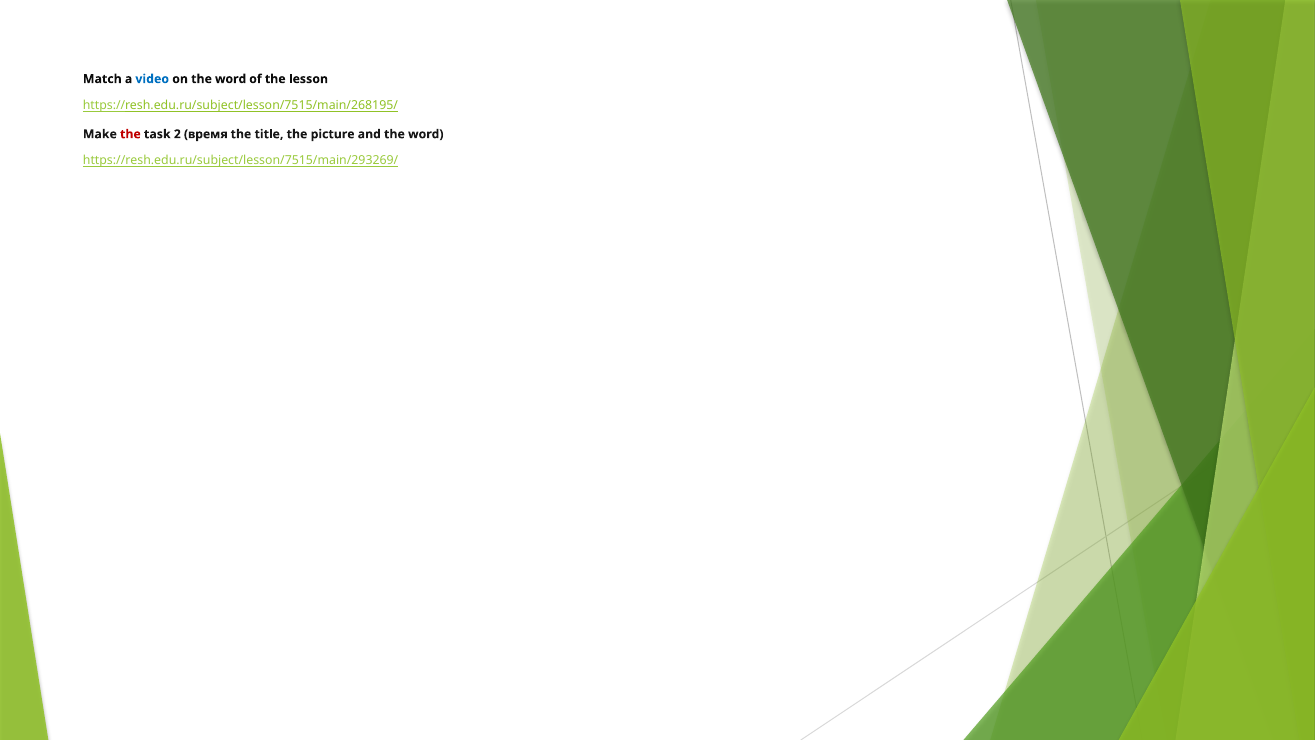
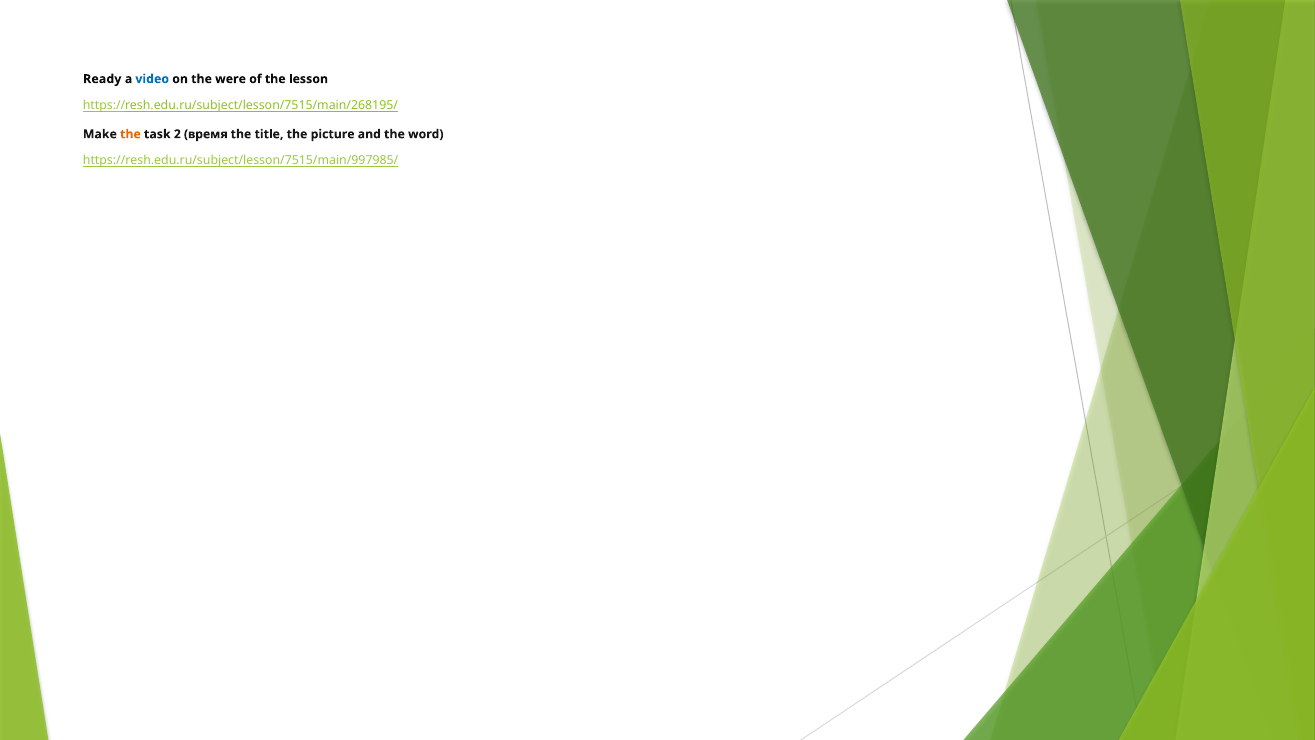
Match: Match -> Ready
on the word: word -> were
the at (130, 134) colour: red -> orange
https://resh.edu.ru/subject/lesson/7515/main/293269/: https://resh.edu.ru/subject/lesson/7515/main/293269/ -> https://resh.edu.ru/subject/lesson/7515/main/997985/
